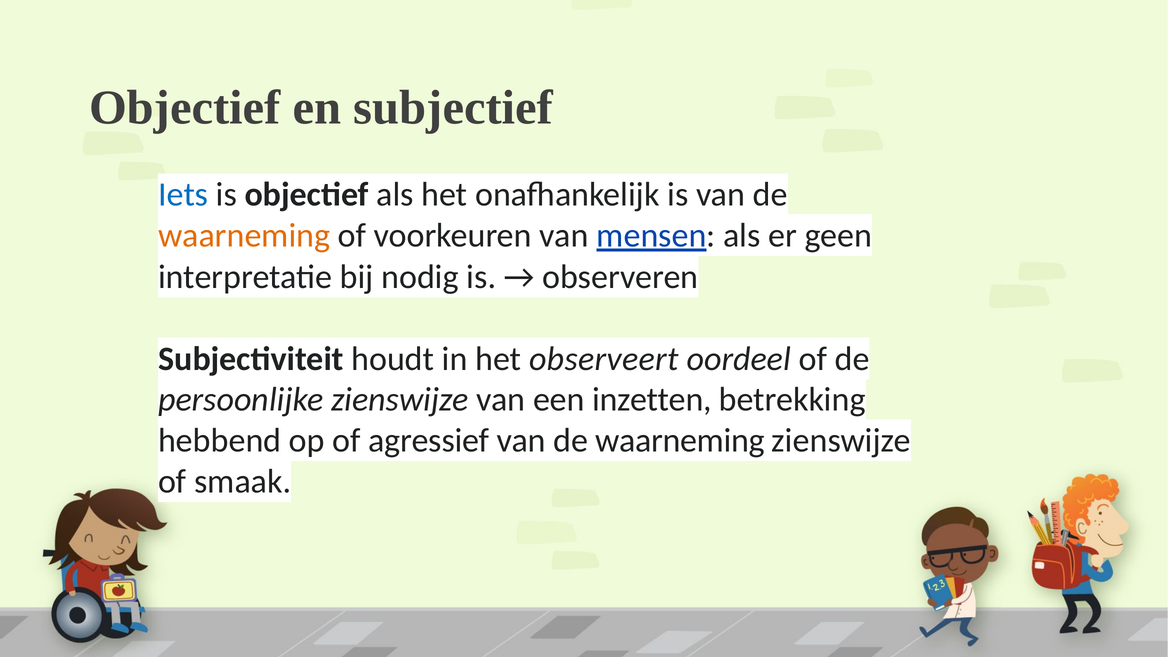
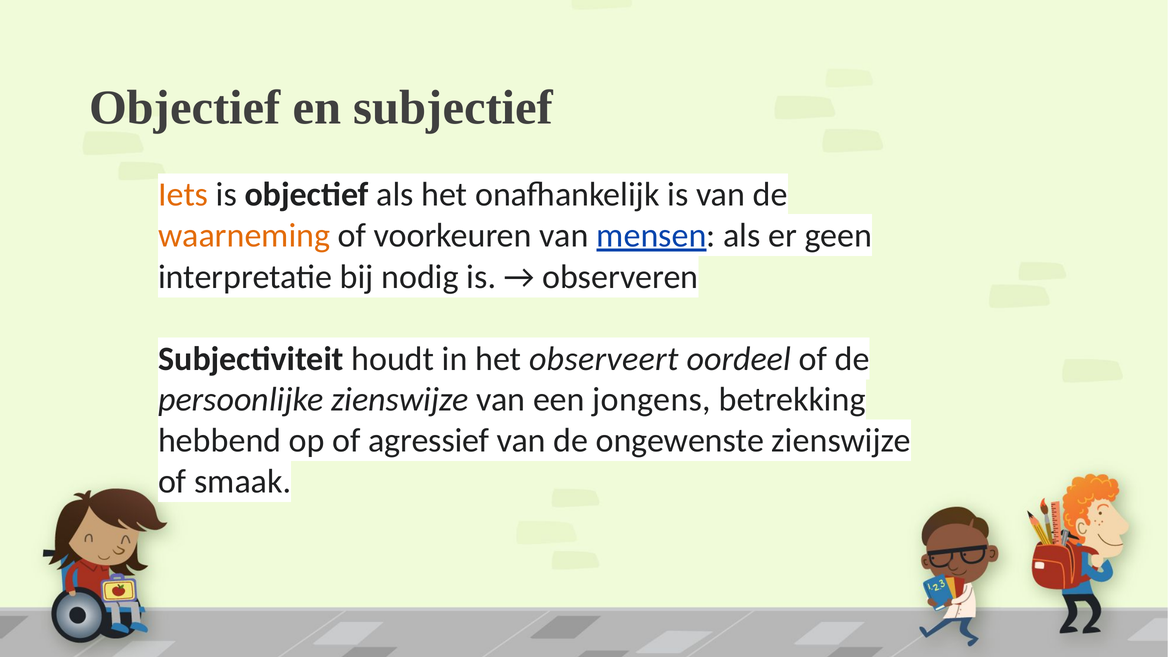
Iets colour: blue -> orange
inzetten: inzetten -> jongens
waarneming at (680, 441): waarneming -> ongewenste
